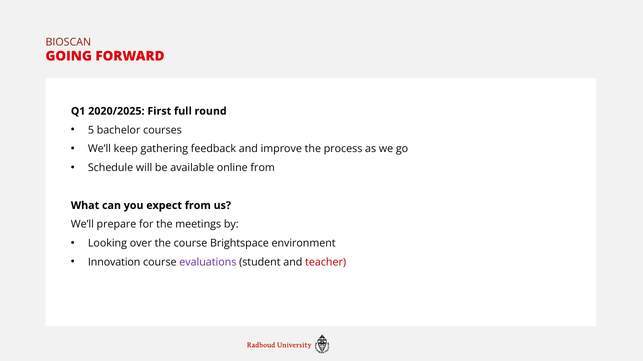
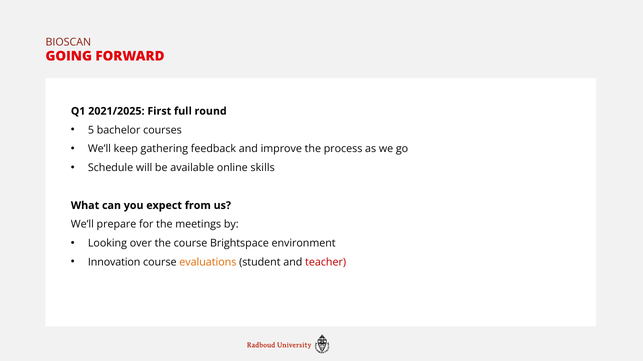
2020/2025: 2020/2025 -> 2021/2025
online from: from -> skills
evaluations colour: purple -> orange
